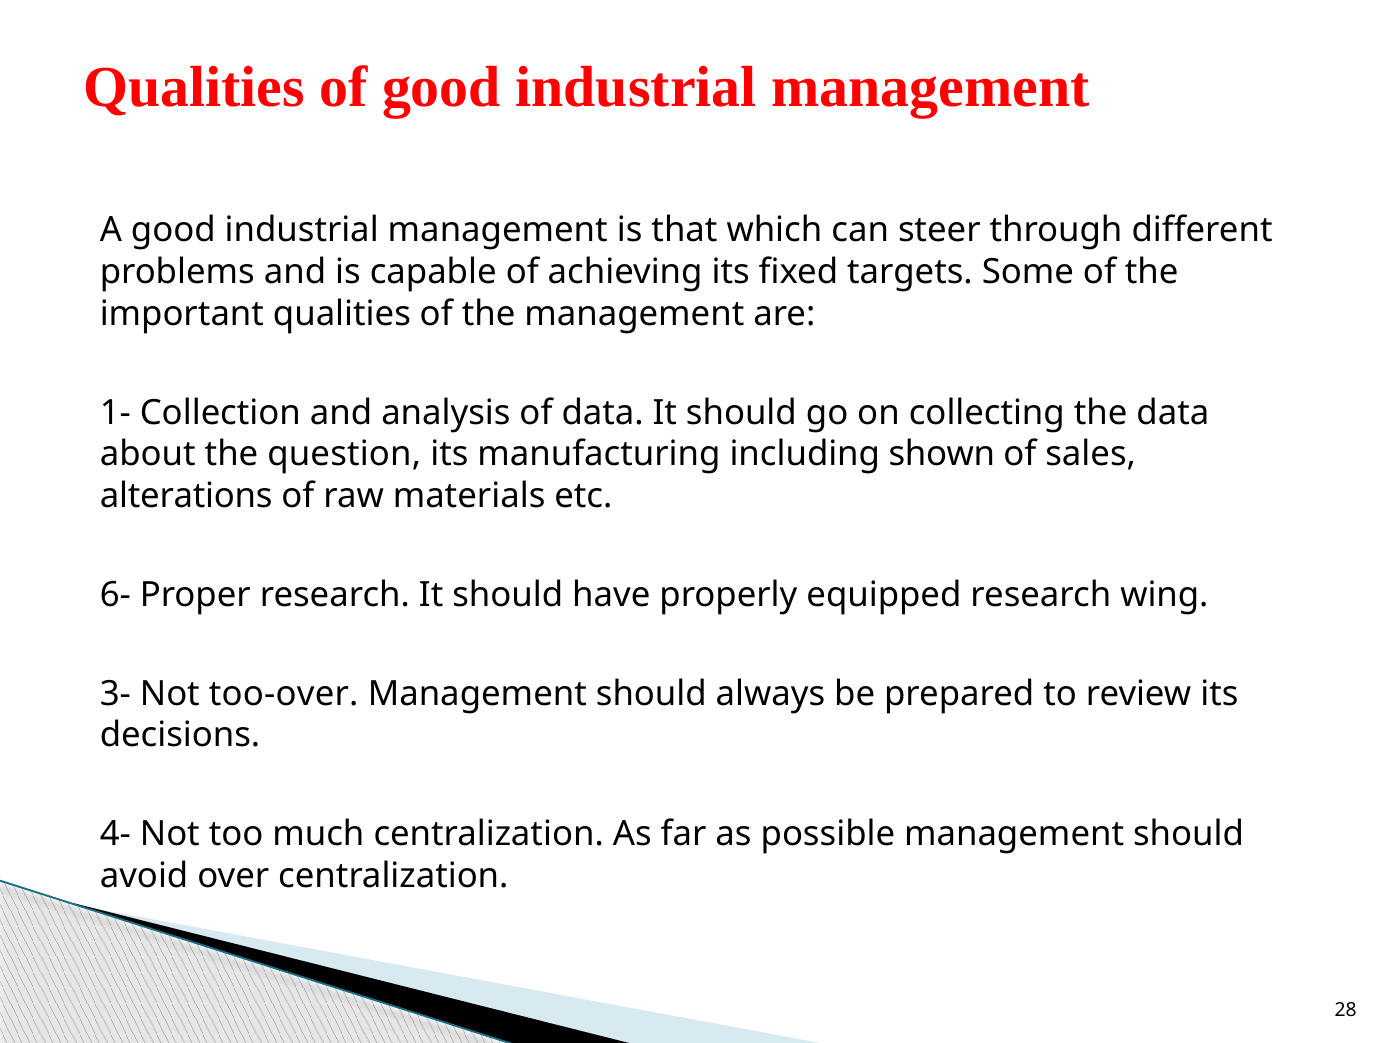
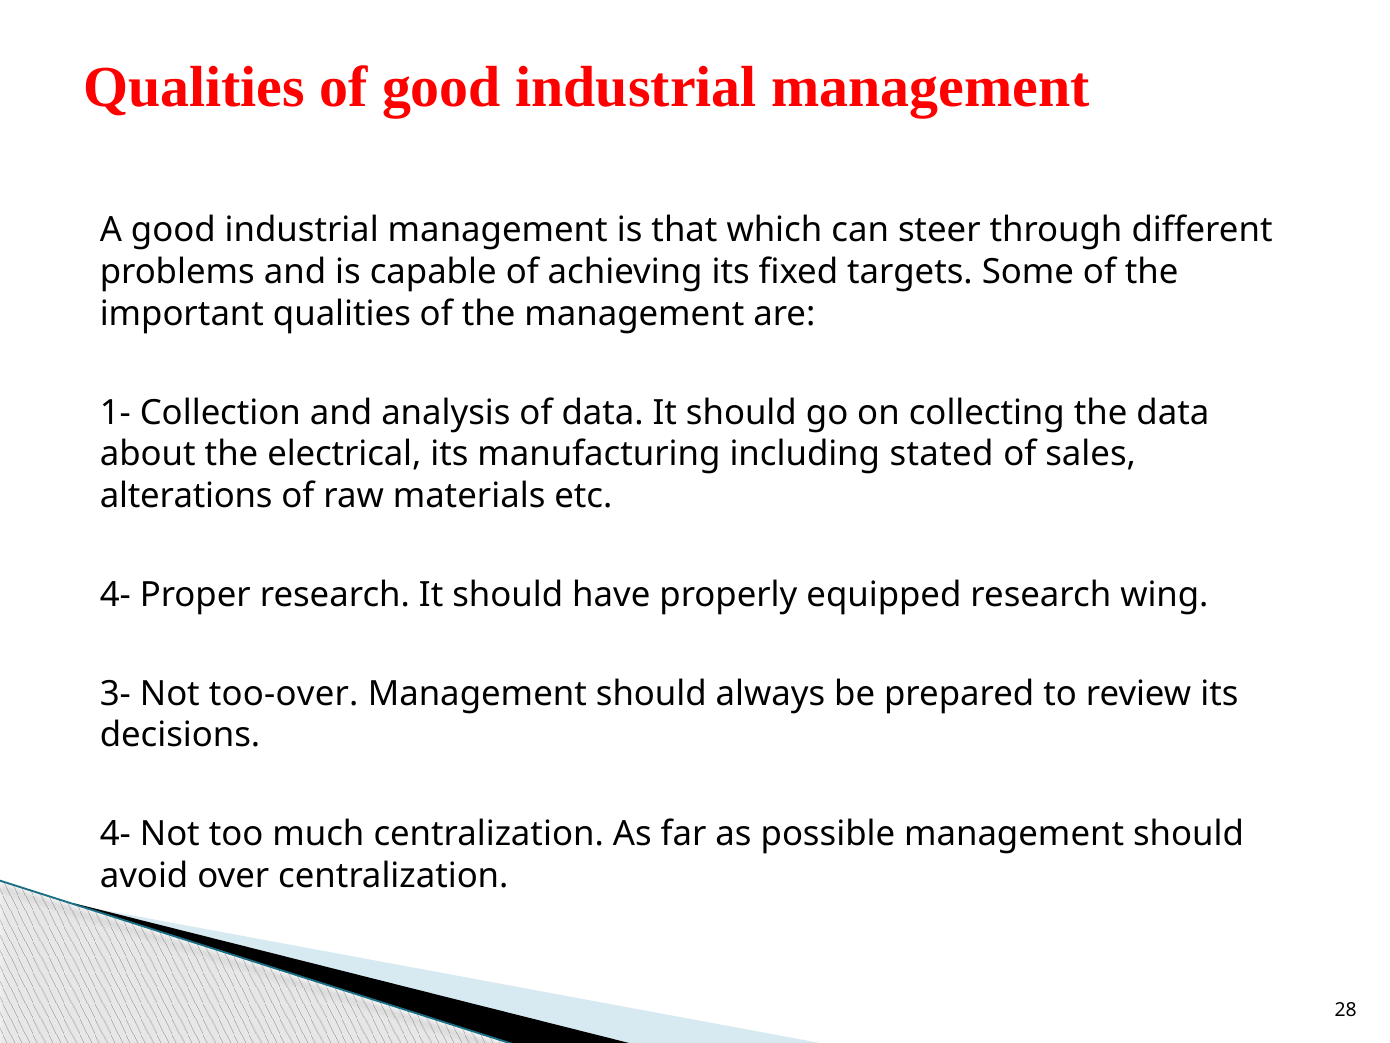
question: question -> electrical
shown: shown -> stated
6- at (115, 595): 6- -> 4-
